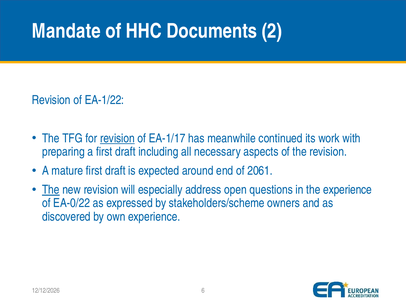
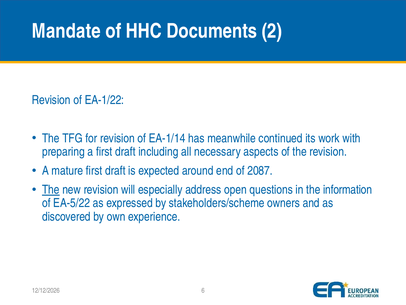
revision at (117, 138) underline: present -> none
EA-1/17: EA-1/17 -> EA-1/14
2061: 2061 -> 2087
the experience: experience -> information
EA-0/22: EA-0/22 -> EA-5/22
